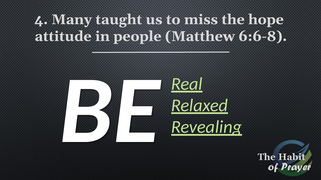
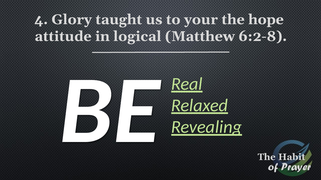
Many: Many -> Glory
miss: miss -> your
people: people -> logical
6:6-8: 6:6-8 -> 6:2-8
